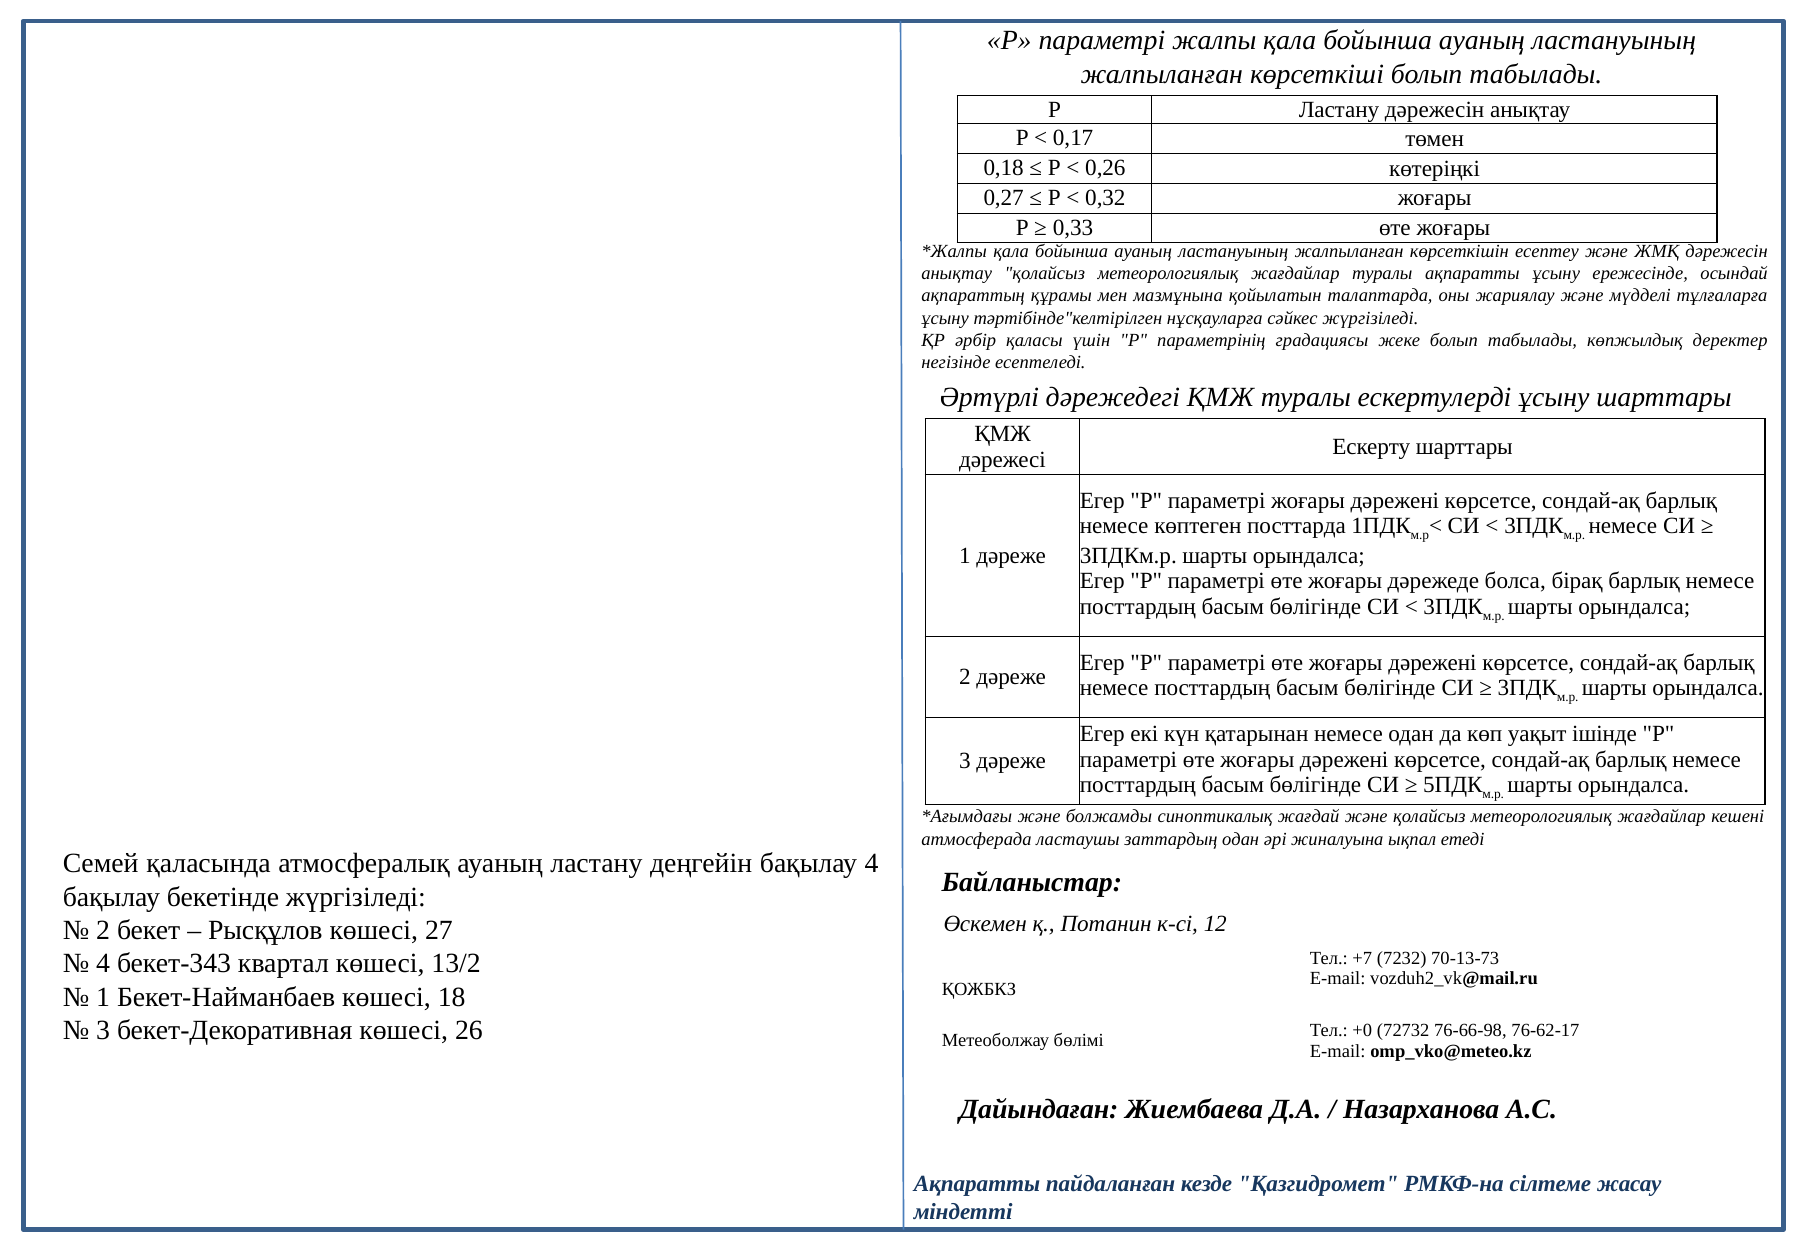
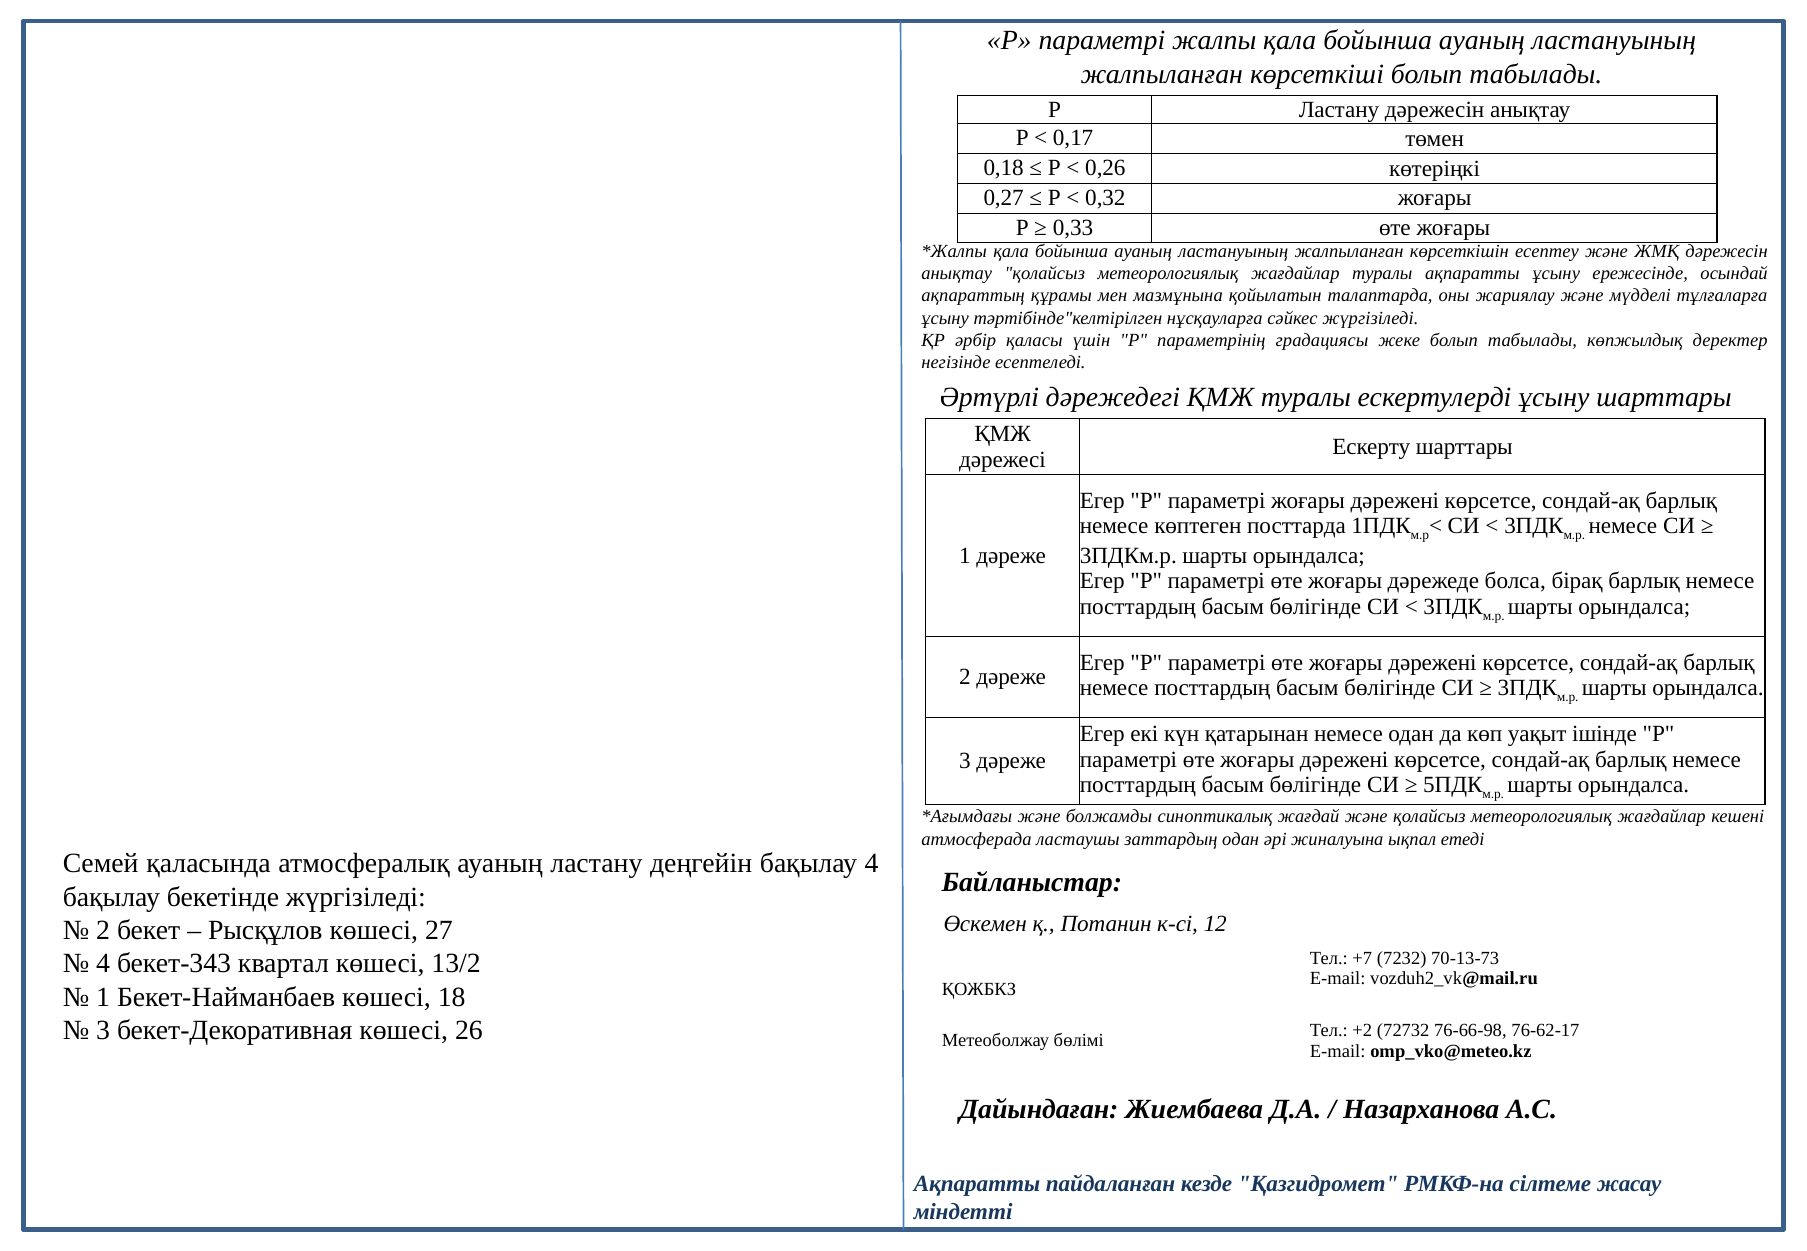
+0: +0 -> +2
